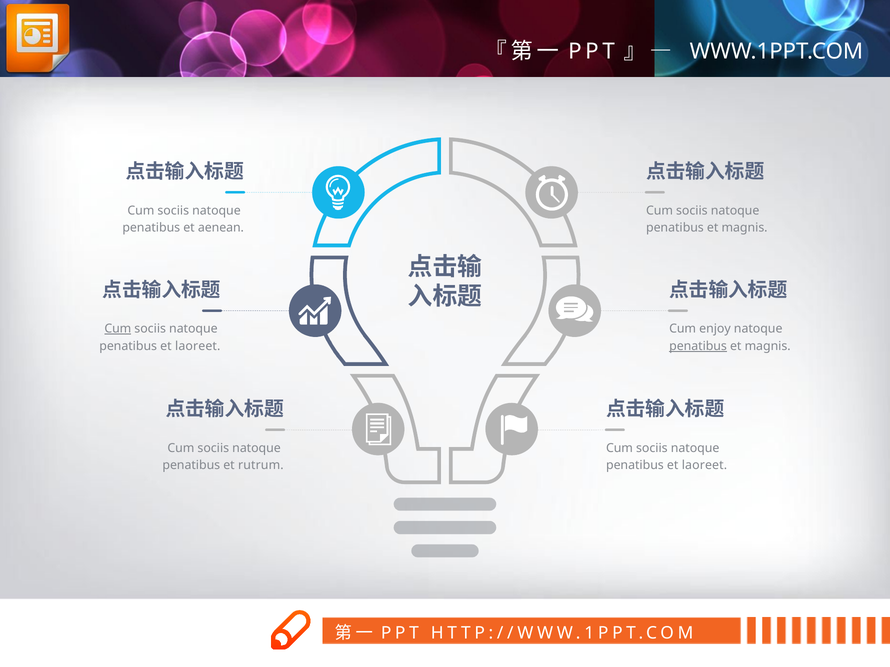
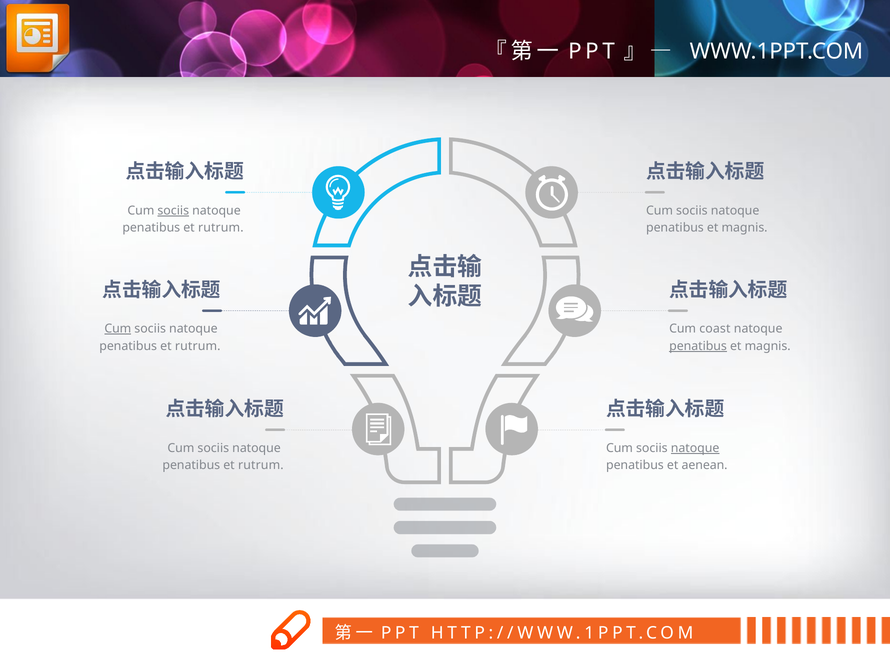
sociis at (173, 211) underline: none -> present
aenean at (221, 228): aenean -> rutrum
enjoy: enjoy -> coast
laoreet at (198, 346): laoreet -> rutrum
natoque at (695, 448) underline: none -> present
laoreet at (704, 466): laoreet -> aenean
